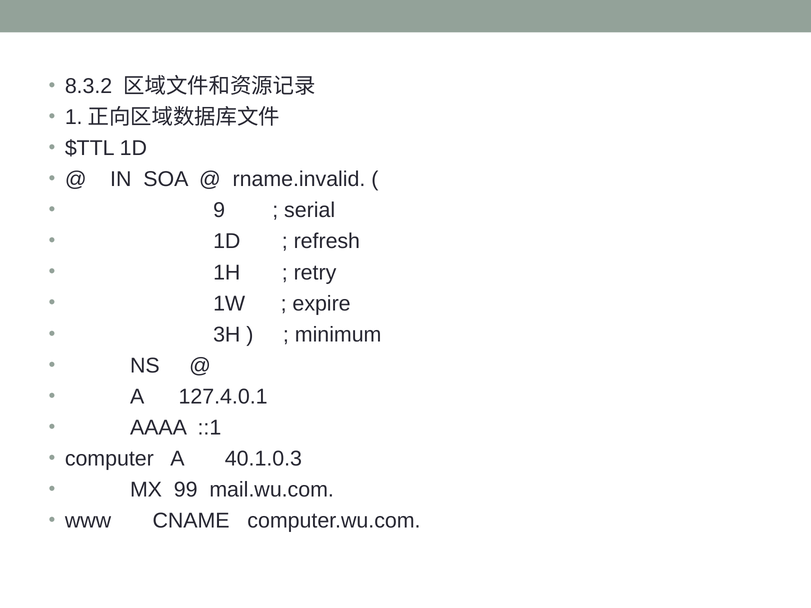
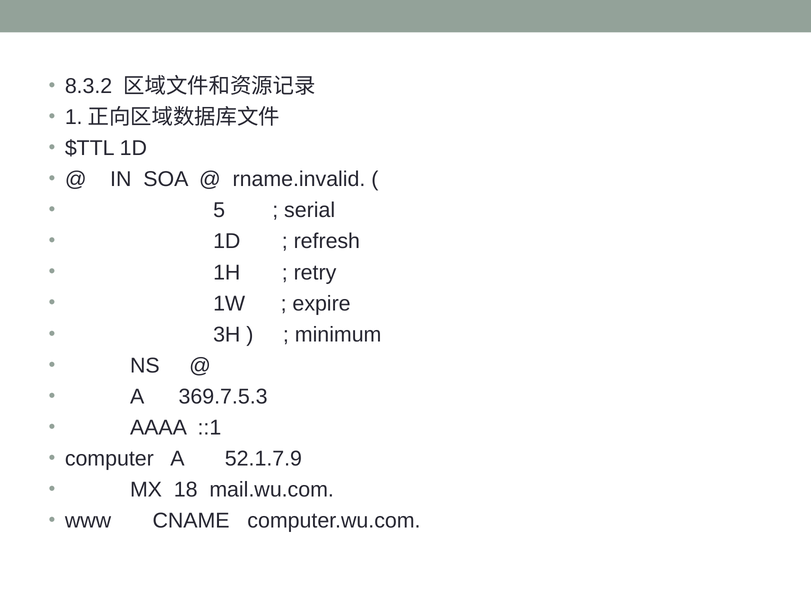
9: 9 -> 5
127.4.0.1: 127.4.0.1 -> 369.7.5.3
40.1.0.3: 40.1.0.3 -> 52.1.7.9
99: 99 -> 18
